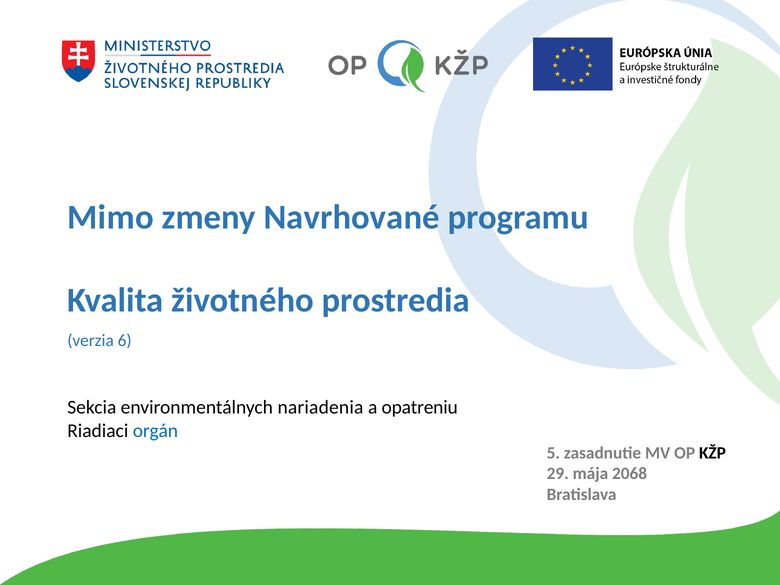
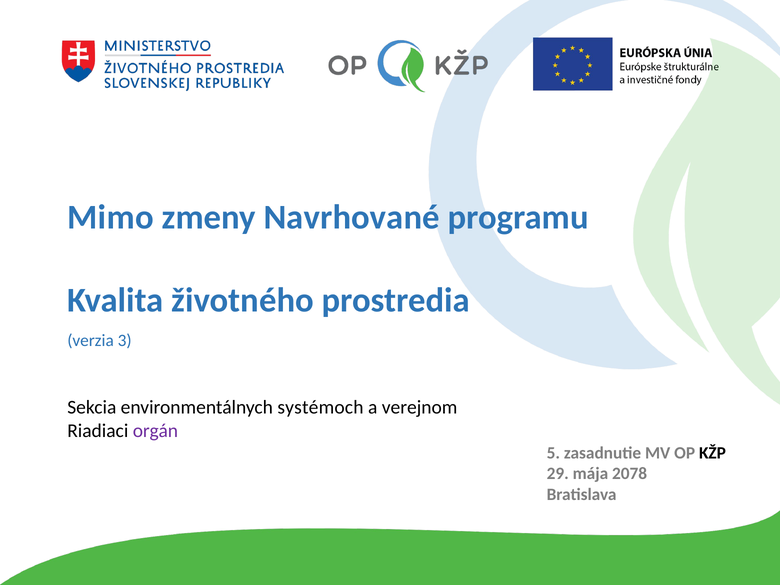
6: 6 -> 3
nariadenia: nariadenia -> systémoch
opatreniu: opatreniu -> verejnom
orgán colour: blue -> purple
2068: 2068 -> 2078
